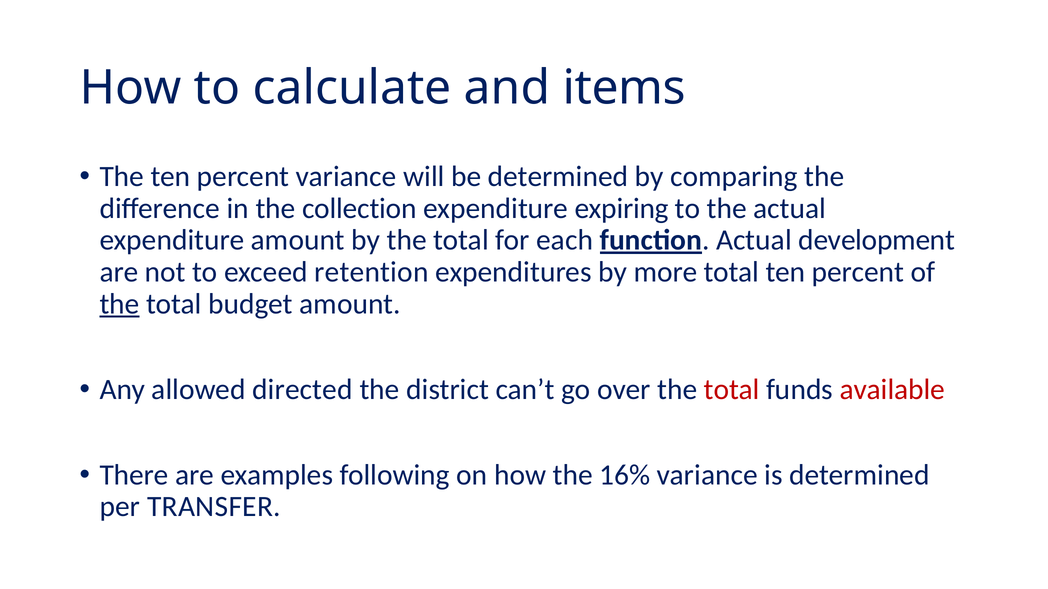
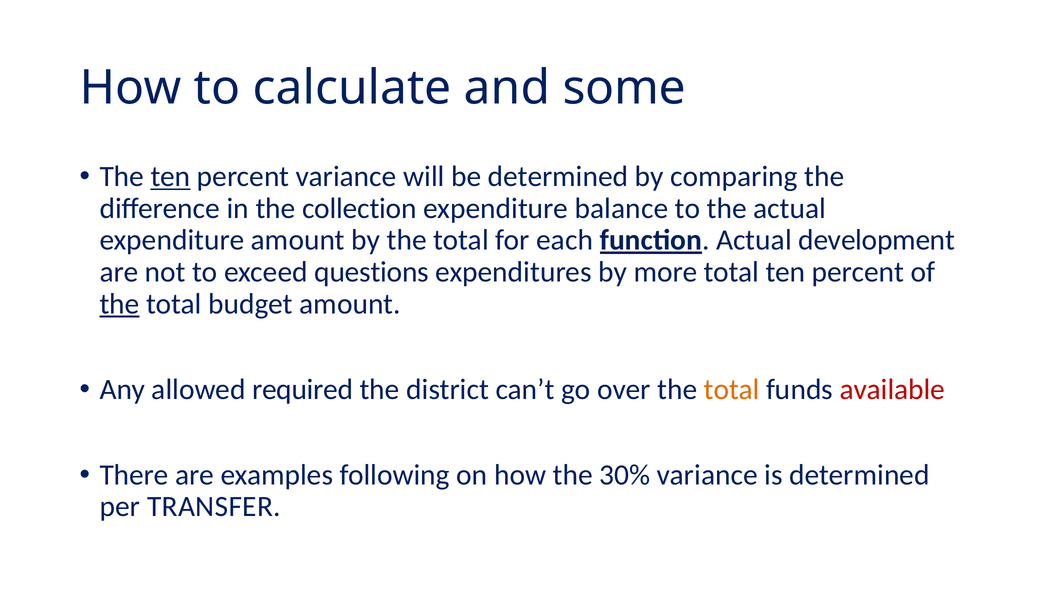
items: items -> some
ten at (171, 177) underline: none -> present
expiring: expiring -> balance
retention: retention -> questions
directed: directed -> required
total at (732, 390) colour: red -> orange
16%: 16% -> 30%
